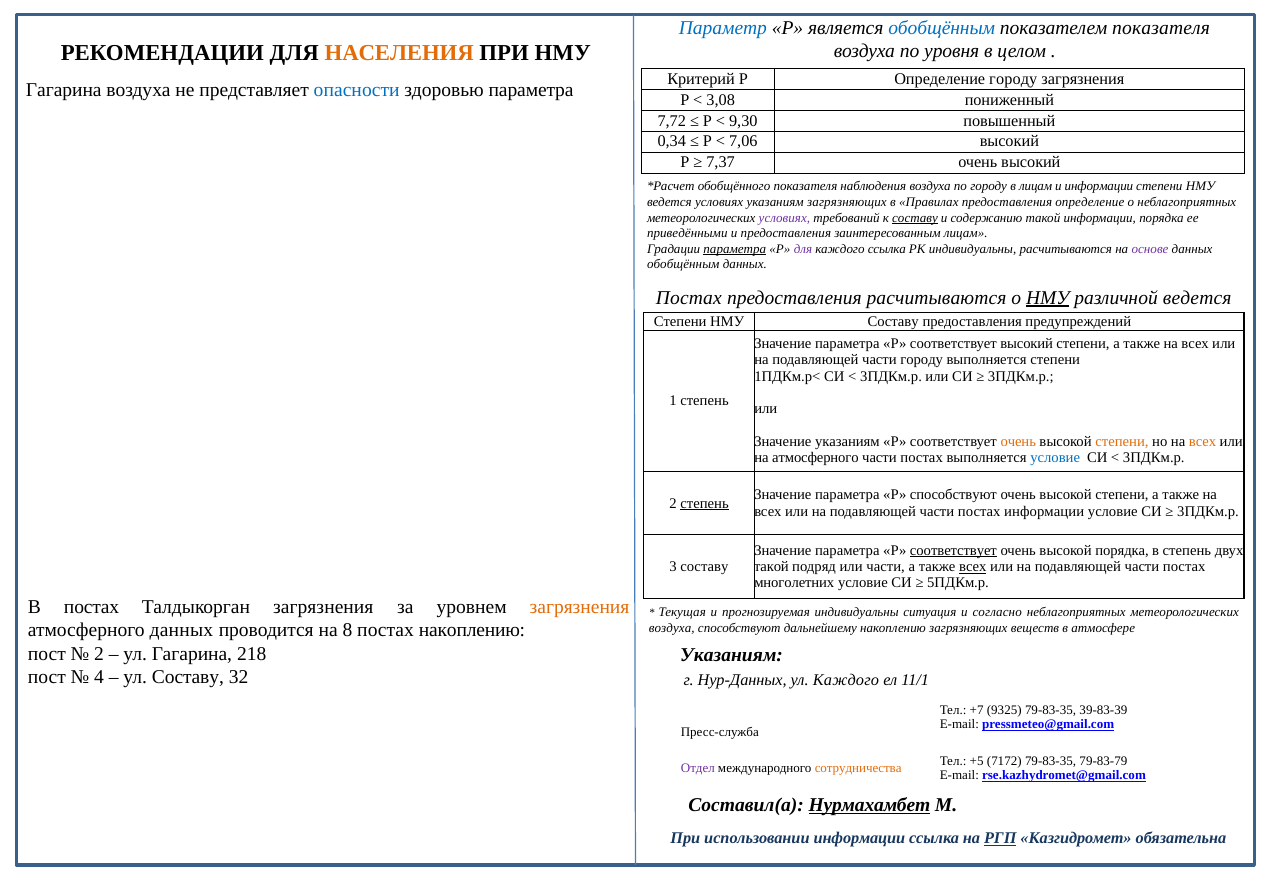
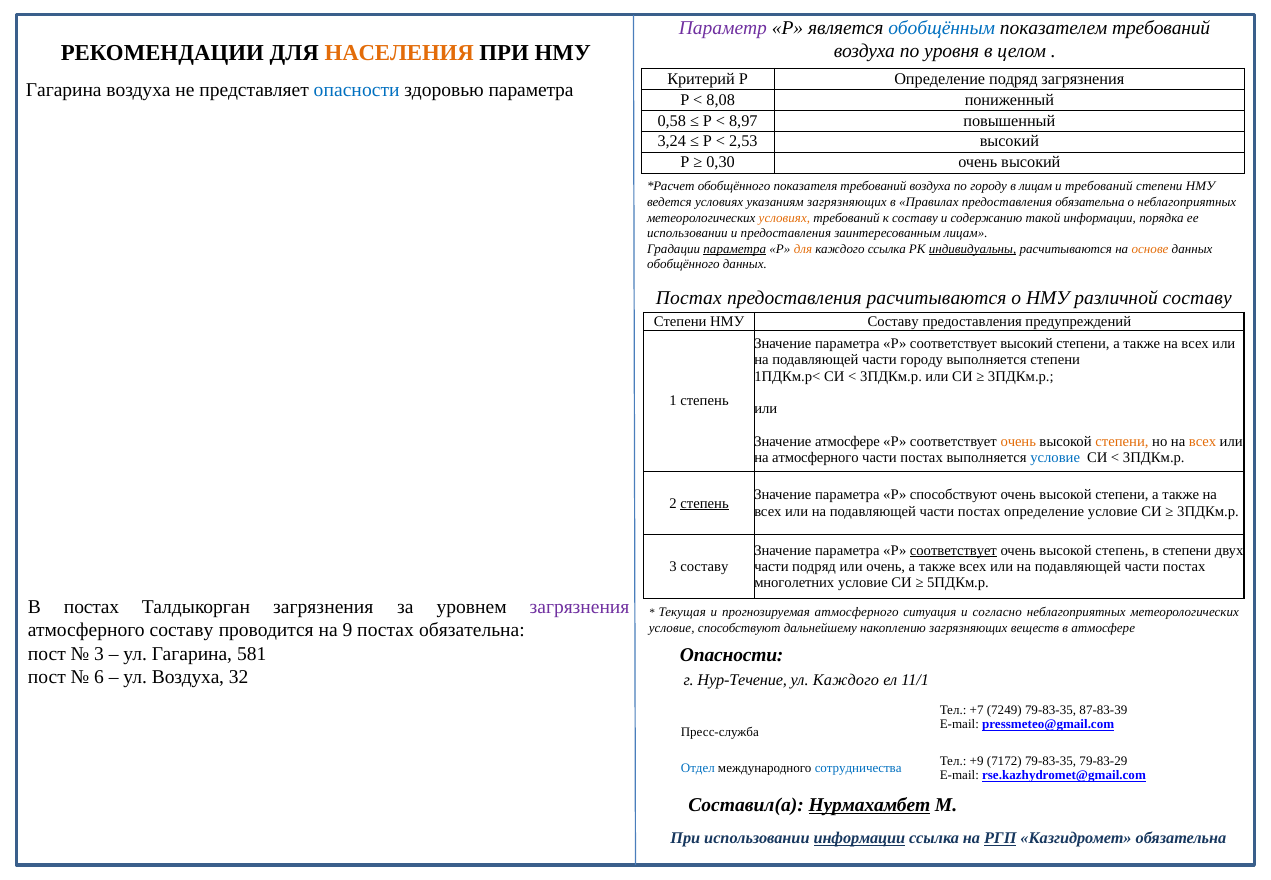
Параметр colour: blue -> purple
показателем показателя: показателя -> требований
Определение городу: городу -> подряд
3,08: 3,08 -> 8,08
7,72: 7,72 -> 0,58
9,30: 9,30 -> 8,97
0,34: 0,34 -> 3,24
7,06: 7,06 -> 2,53
7,37: 7,37 -> 0,30
показателя наблюдения: наблюдения -> требований
и информации: информации -> требований
предоставления определение: определение -> обязательна
условиях at (784, 218) colour: purple -> orange
составу at (915, 218) underline: present -> none
приведёнными at (687, 233): приведёнными -> использовании
для at (803, 249) colour: purple -> orange
индивидуальны at (973, 249) underline: none -> present
основе colour: purple -> orange
обобщённым at (683, 265): обобщённым -> обобщённого
НМУ at (1048, 298) underline: present -> none
различной ведется: ведется -> составу
Значение указаниям: указаниям -> атмосфере
постах информации: информации -> определение
высокой порядка: порядка -> степень
в степень: степень -> степени
такой at (771, 567): такой -> части
или части: части -> очень
всех at (973, 567) underline: present -> none
загрязнения at (580, 607) colour: orange -> purple
прогнозируемая индивидуальны: индивидуальны -> атмосферного
атмосферного данных: данных -> составу
8: 8 -> 9
постах накоплению: накоплению -> обязательна
воздуха at (672, 628): воздуха -> условие
2 at (99, 654): 2 -> 3
218: 218 -> 581
Указаниям at (732, 655): Указаниям -> Опасности
4: 4 -> 6
ул Составу: Составу -> Воздуха
Нур-Данных: Нур-Данных -> Нур-Течение
9325: 9325 -> 7249
39-83-39: 39-83-39 -> 87-83-39
+5: +5 -> +9
79-83-79: 79-83-79 -> 79-83-29
Отдел colour: purple -> blue
сотрудничества colour: orange -> blue
информации at (859, 838) underline: none -> present
